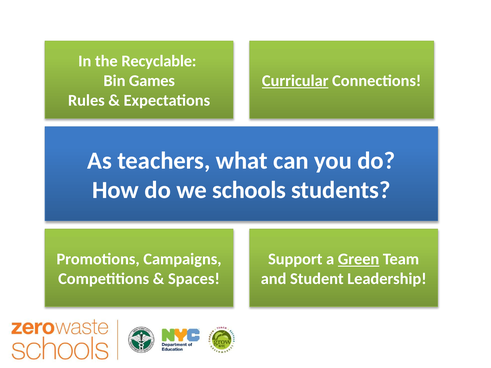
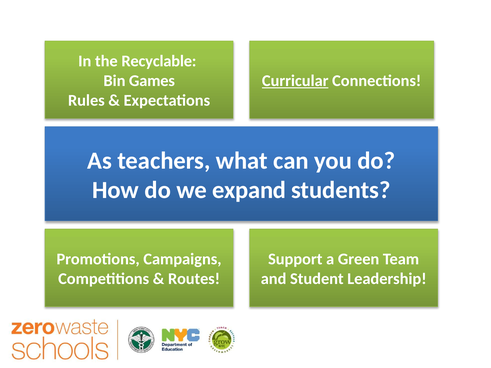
schools: schools -> expand
Green underline: present -> none
Spaces: Spaces -> Routes
